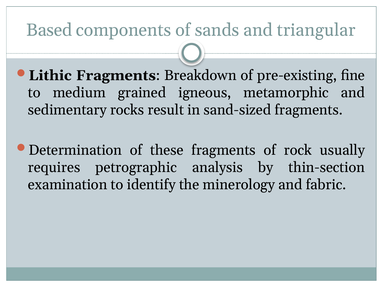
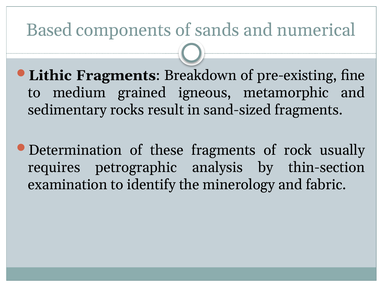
triangular: triangular -> numerical
